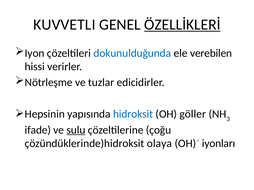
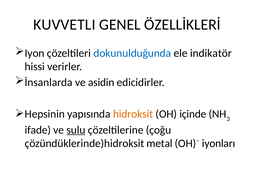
ÖZELLİKLERİ underline: present -> none
verebilen: verebilen -> indikatör
Nötrleşme: Nötrleşme -> İnsanlarda
tuzlar: tuzlar -> asidin
hidroksit colour: blue -> orange
göller: göller -> içinde
olaya: olaya -> metal
